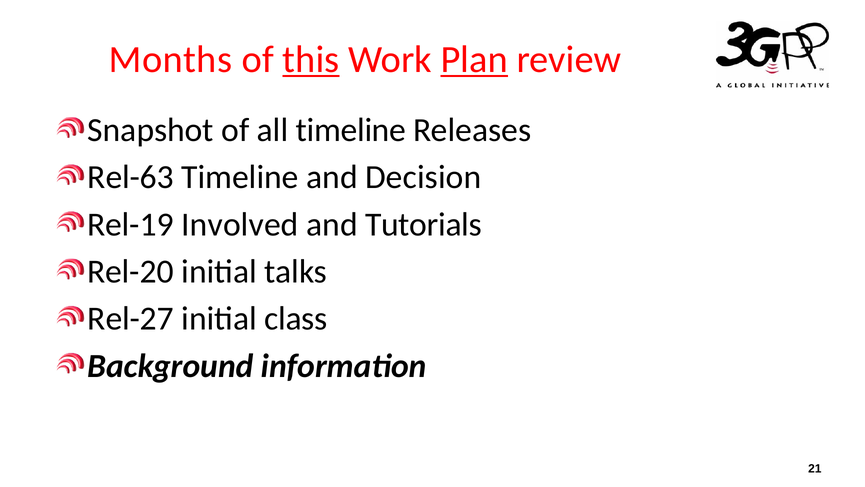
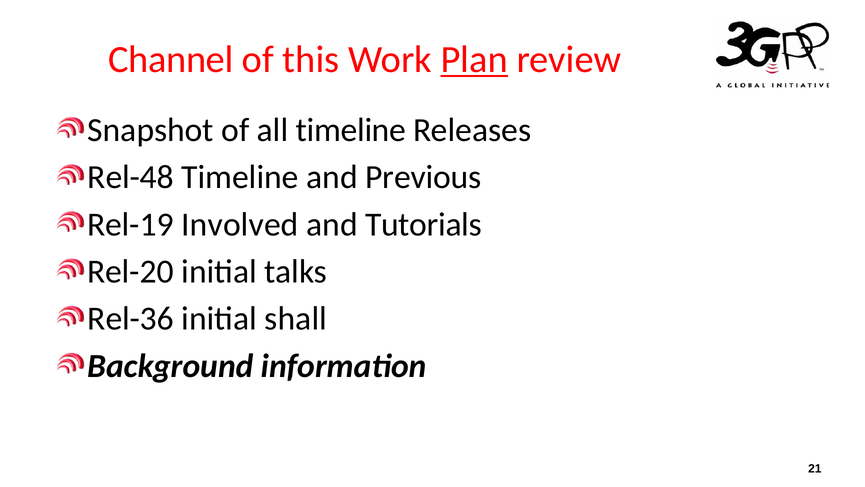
Months: Months -> Channel
this underline: present -> none
Rel-63: Rel-63 -> Rel-48
Decision: Decision -> Previous
Rel-27: Rel-27 -> Rel-36
class: class -> shall
